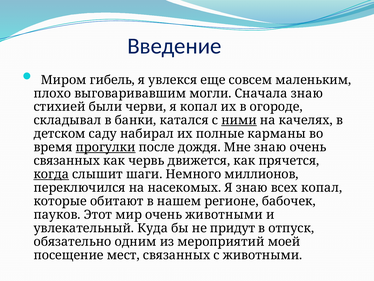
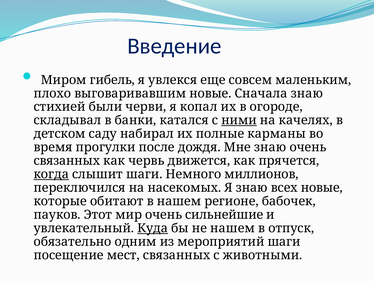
выговаривавшим могли: могли -> новые
прогулки underline: present -> none
всех копал: копал -> новые
очень животными: животными -> сильнейшие
Куда underline: none -> present
не придут: придут -> нашем
мероприятий моей: моей -> шаги
